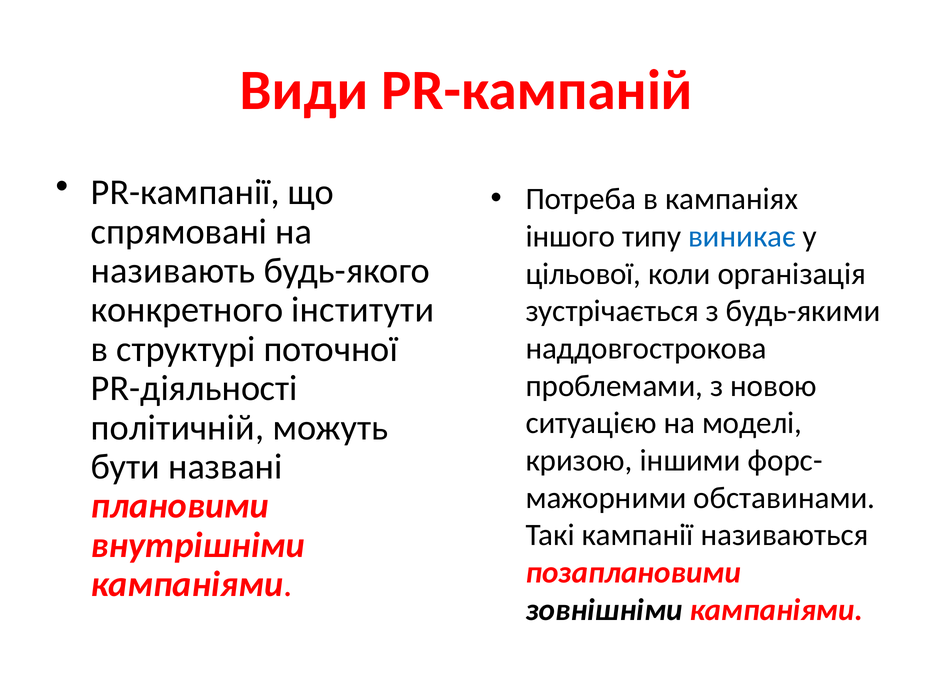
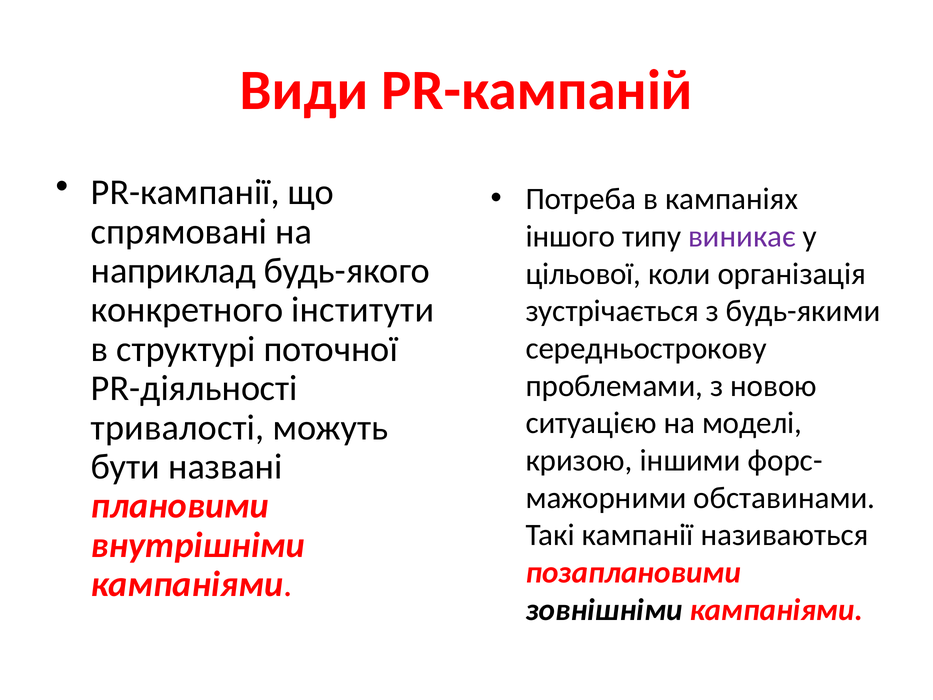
виникає colour: blue -> purple
називають: називають -> наприклад
наддовгострокова: наддовгострокова -> середньострокову
політичній: політичній -> тривалості
